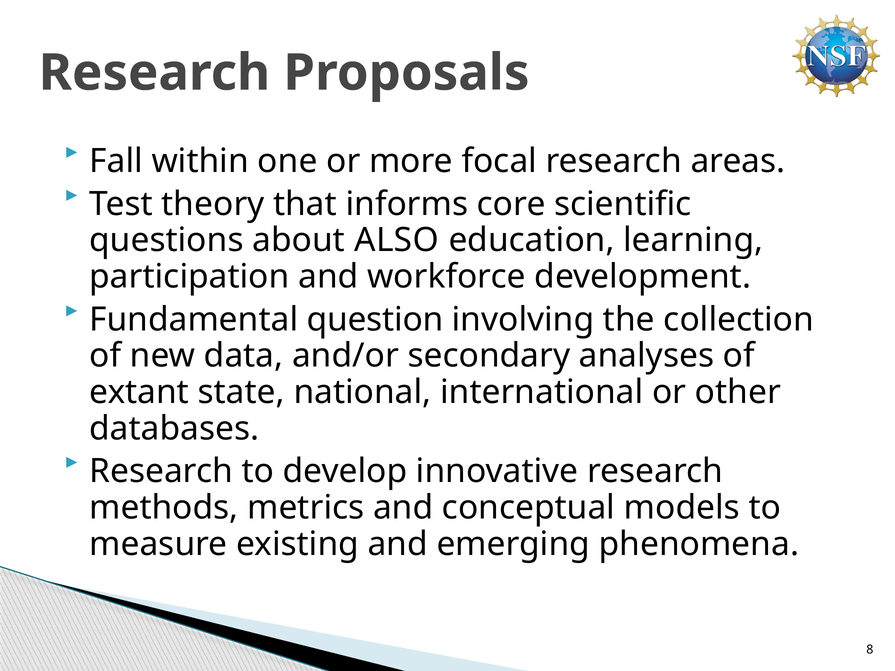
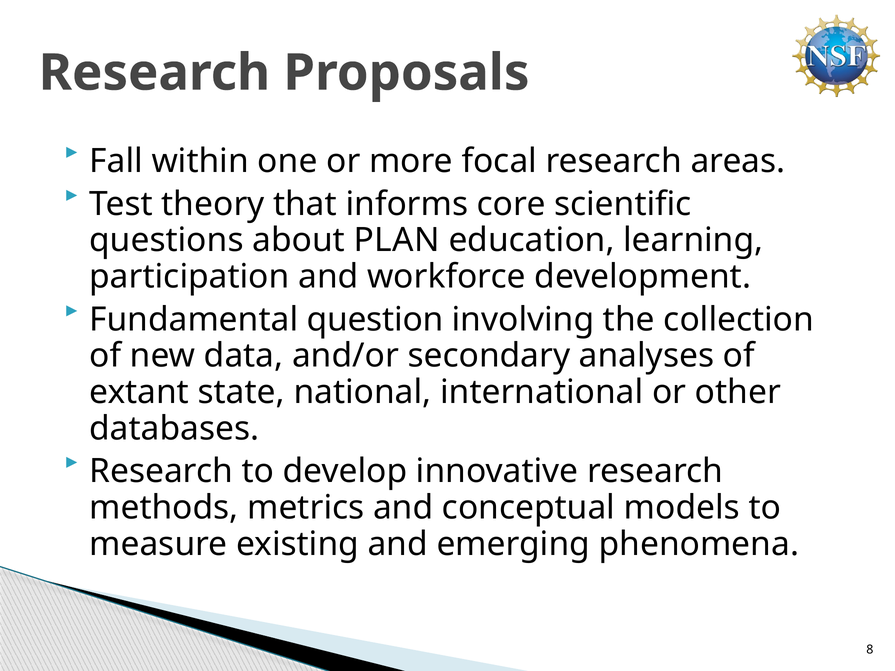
ALSO: ALSO -> PLAN
